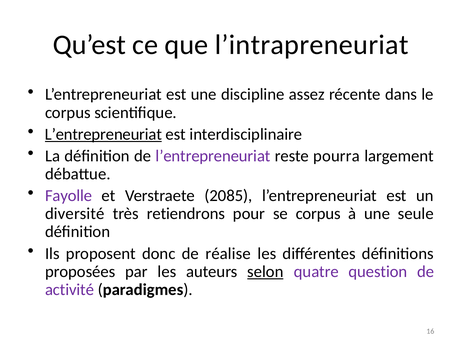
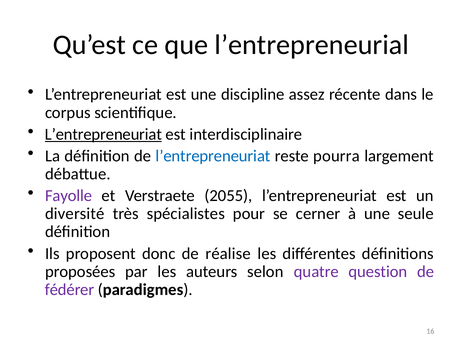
l’intrapreneuriat: l’intrapreneuriat -> l’entrepreneurial
l’entrepreneuriat at (213, 156) colour: purple -> blue
2085: 2085 -> 2055
retiendrons: retiendrons -> spécialistes
se corpus: corpus -> cerner
selon underline: present -> none
activité: activité -> fédérer
